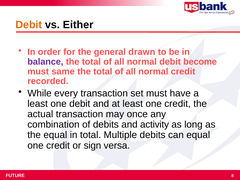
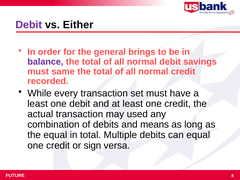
Debit at (29, 25) colour: orange -> purple
drawn: drawn -> brings
become: become -> savings
once: once -> used
activity: activity -> means
